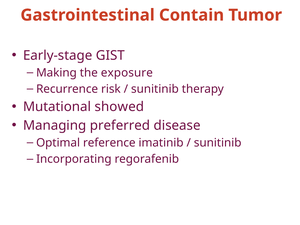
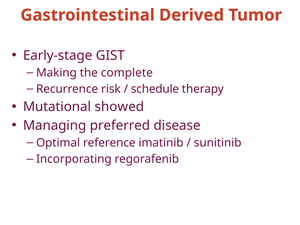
Contain: Contain -> Derived
exposure: exposure -> complete
sunitinib at (155, 89): sunitinib -> schedule
